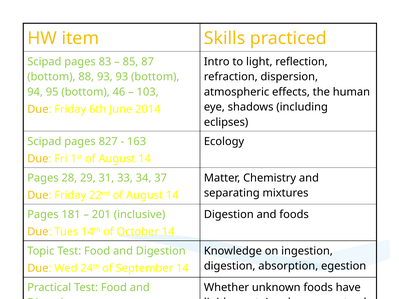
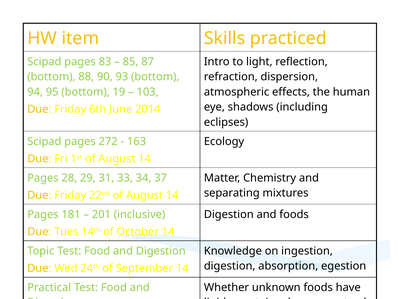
88 93: 93 -> 90
46: 46 -> 19
827: 827 -> 272
